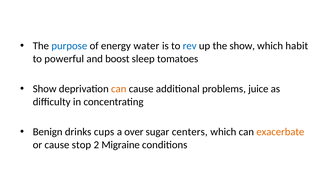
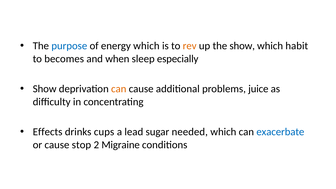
energy water: water -> which
rev colour: blue -> orange
powerful: powerful -> becomes
boost: boost -> when
tomatoes: tomatoes -> especially
Benign: Benign -> Effects
over: over -> lead
centers: centers -> needed
exacerbate colour: orange -> blue
